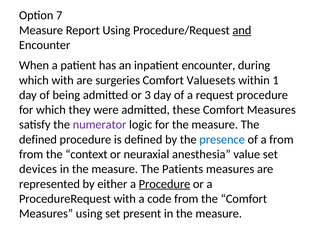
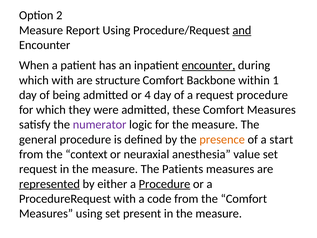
7: 7 -> 2
encounter at (209, 65) underline: none -> present
surgeries: surgeries -> structure
Valuesets: Valuesets -> Backbone
3: 3 -> 4
defined at (38, 139): defined -> general
presence colour: blue -> orange
a from: from -> start
devices at (38, 169): devices -> request
represented underline: none -> present
